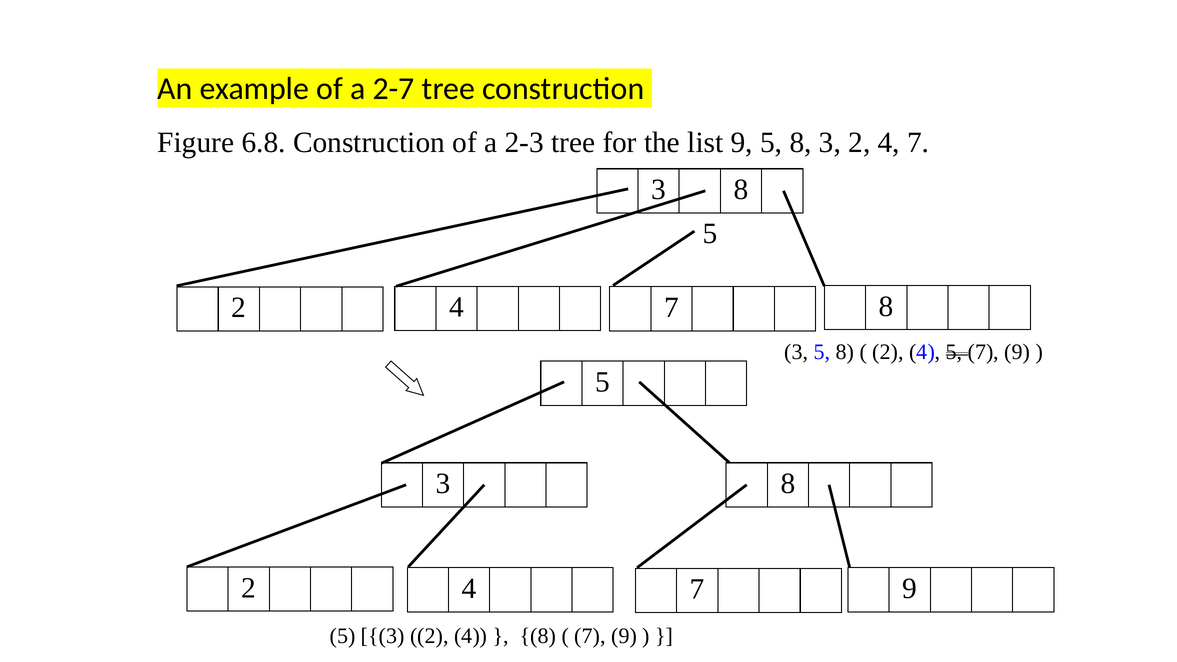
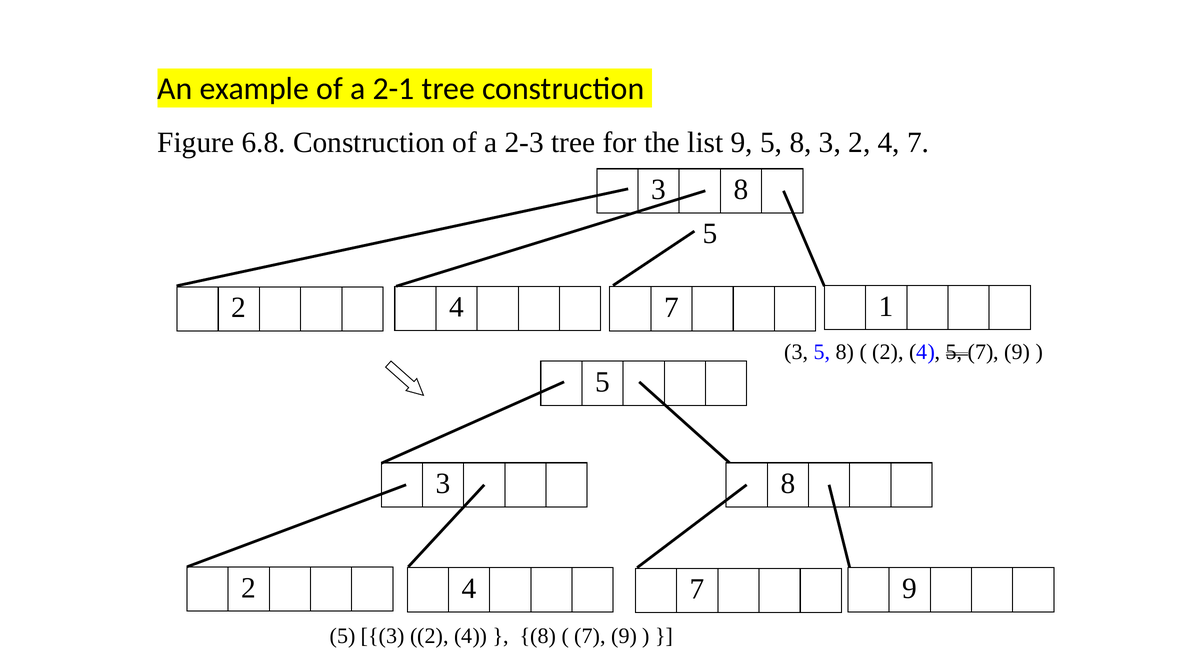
2-7: 2-7 -> 2-1
2 4 7 8: 8 -> 1
